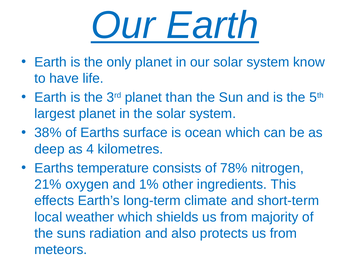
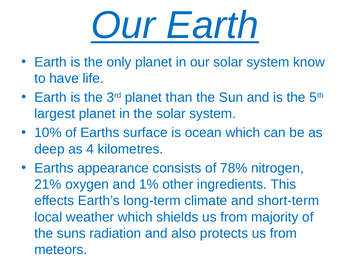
38%: 38% -> 10%
temperature: temperature -> appearance
